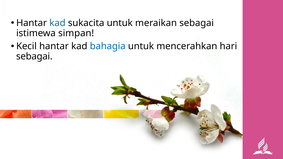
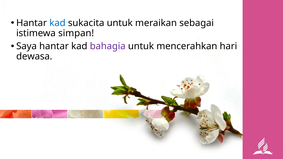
Kecil: Kecil -> Saya
bahagia colour: blue -> purple
sebagai at (34, 57): sebagai -> dewasa
